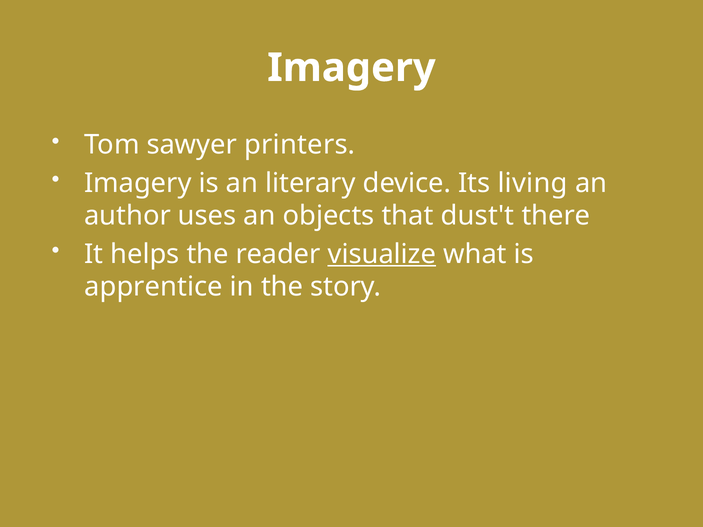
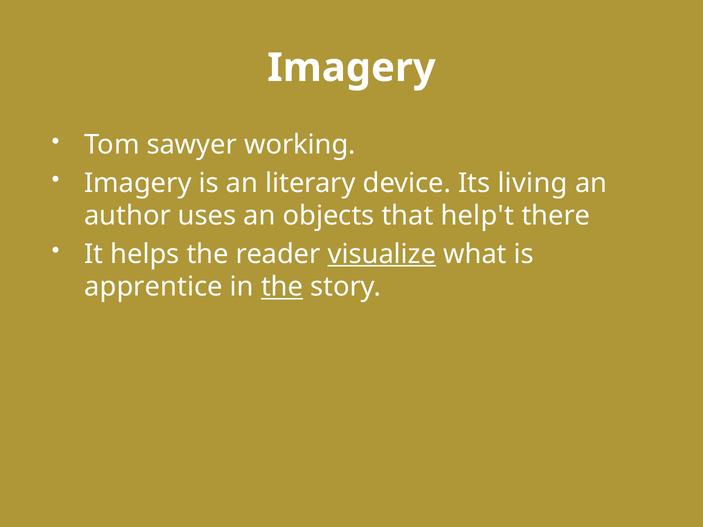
printers: printers -> working
dust't: dust't -> help't
the at (282, 287) underline: none -> present
